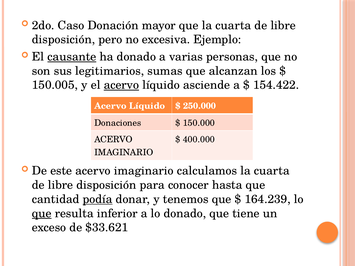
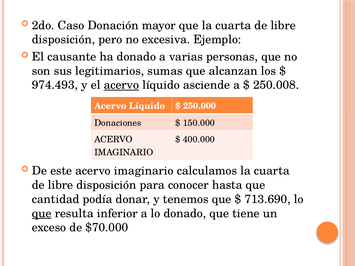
causante underline: present -> none
150.005: 150.005 -> 974.493
154.422: 154.422 -> 250.008
podía underline: present -> none
164.239: 164.239 -> 713.690
$33.621: $33.621 -> $70.000
